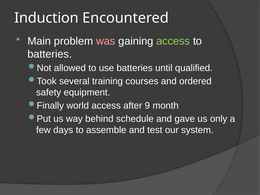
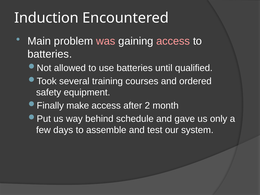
access at (173, 41) colour: light green -> pink
world: world -> make
9: 9 -> 2
